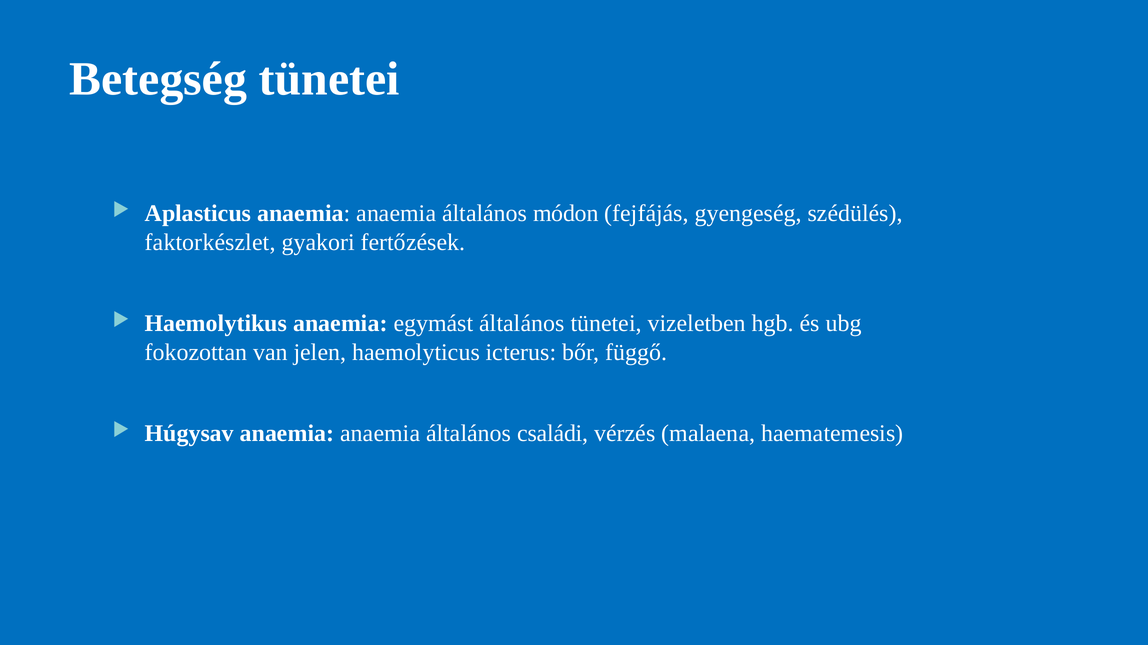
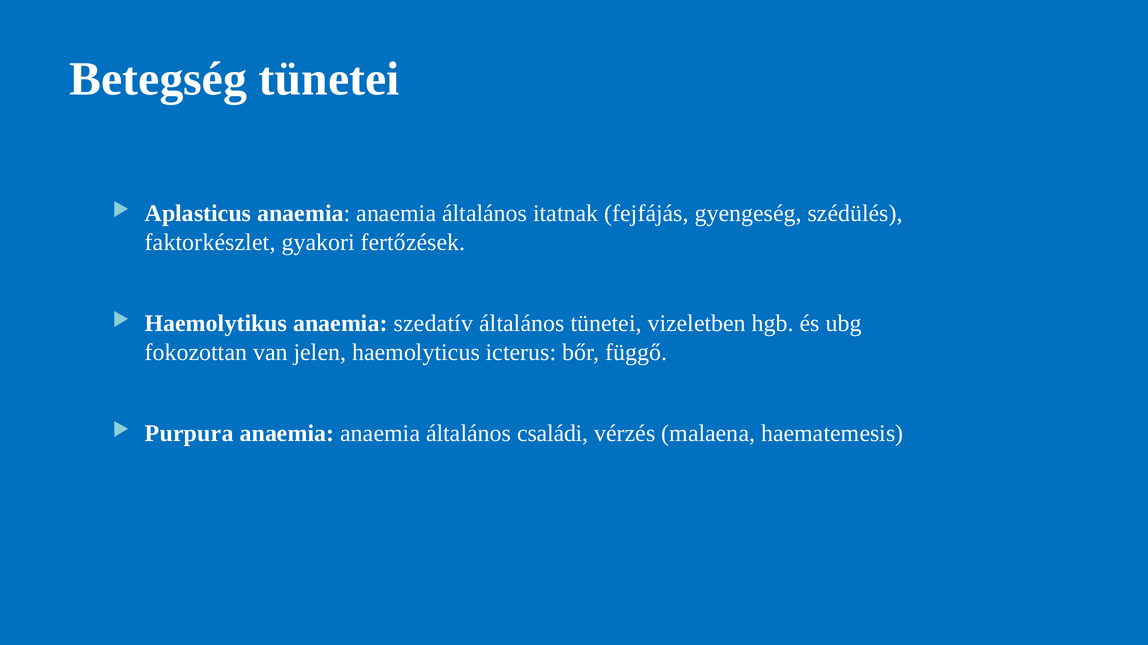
módon: módon -> itatnak
egymást: egymást -> szedatív
Húgysav: Húgysav -> Purpura
